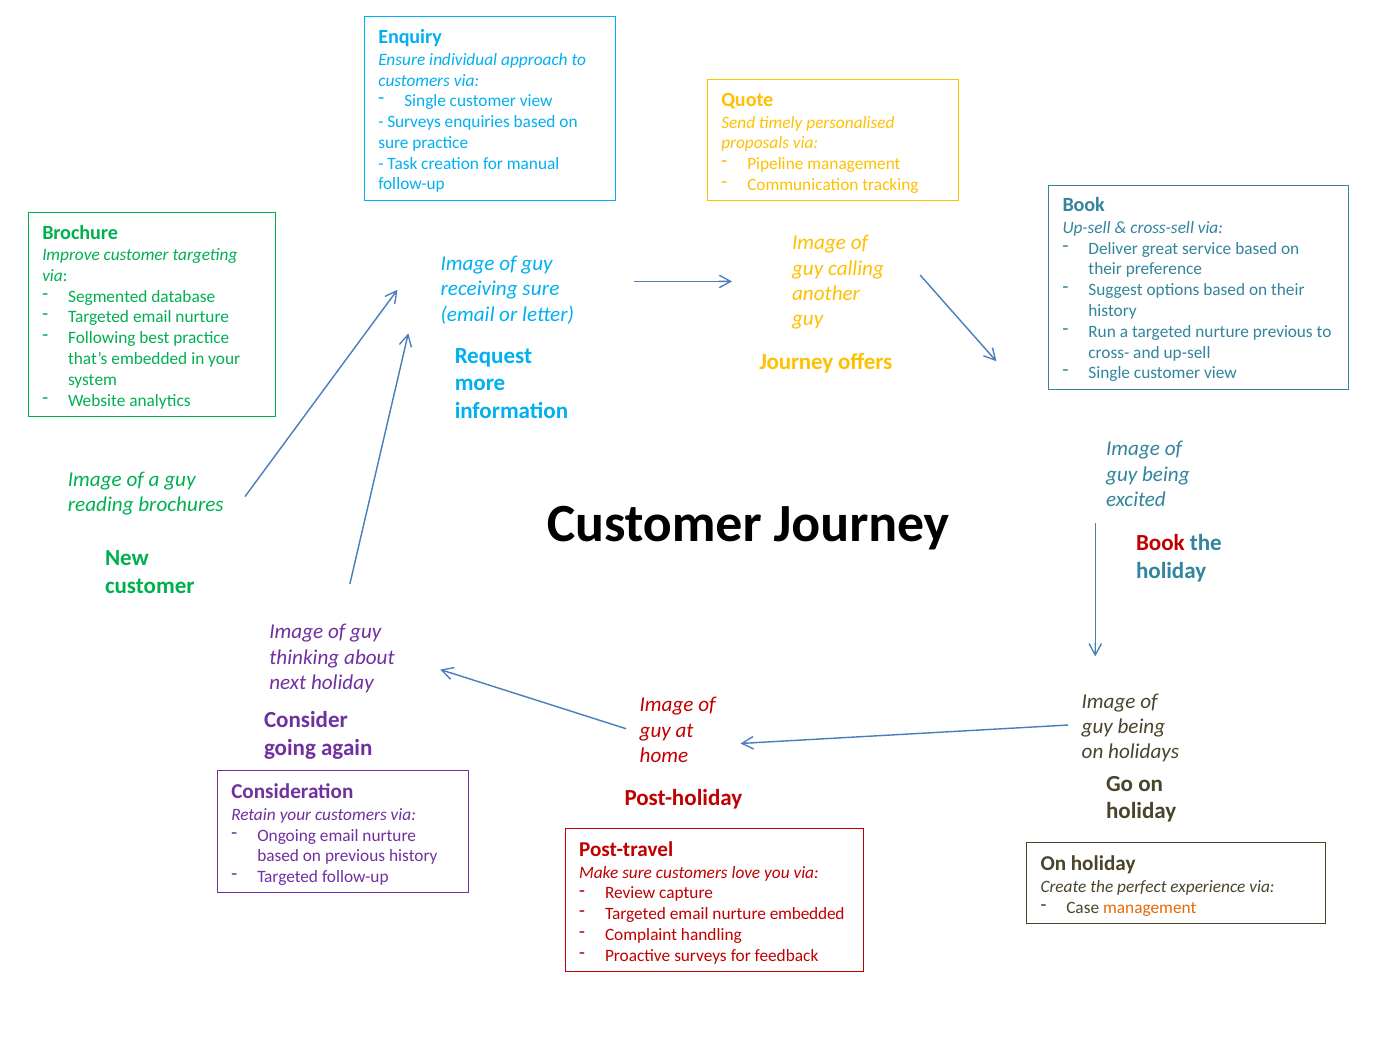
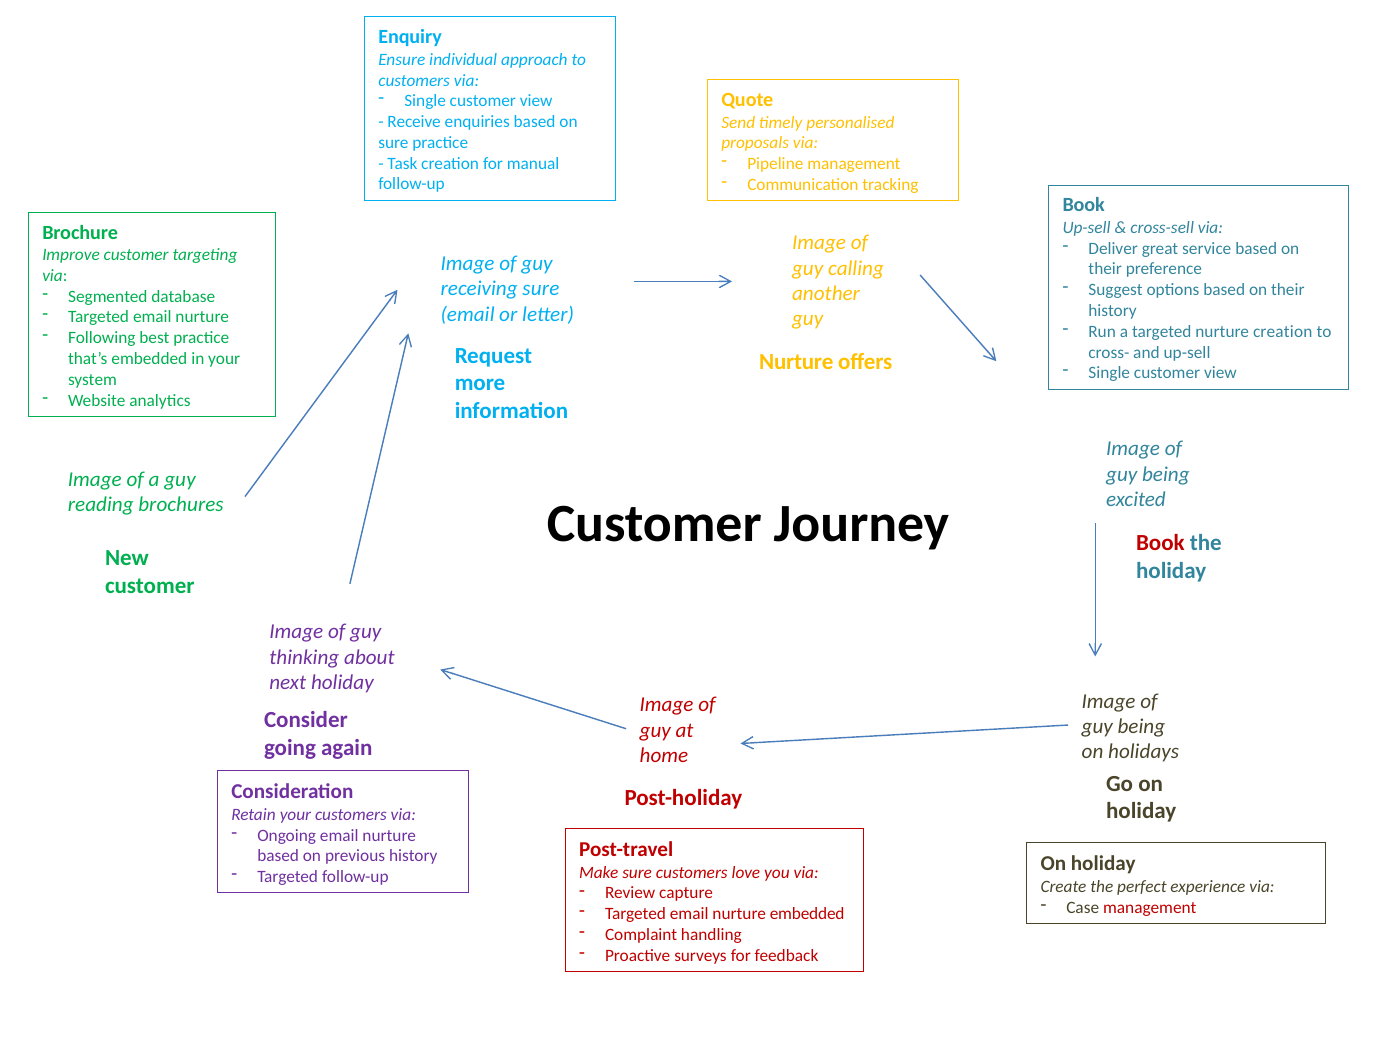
Surveys at (414, 122): Surveys -> Receive
nurture previous: previous -> creation
Journey at (796, 362): Journey -> Nurture
management at (1150, 908) colour: orange -> red
